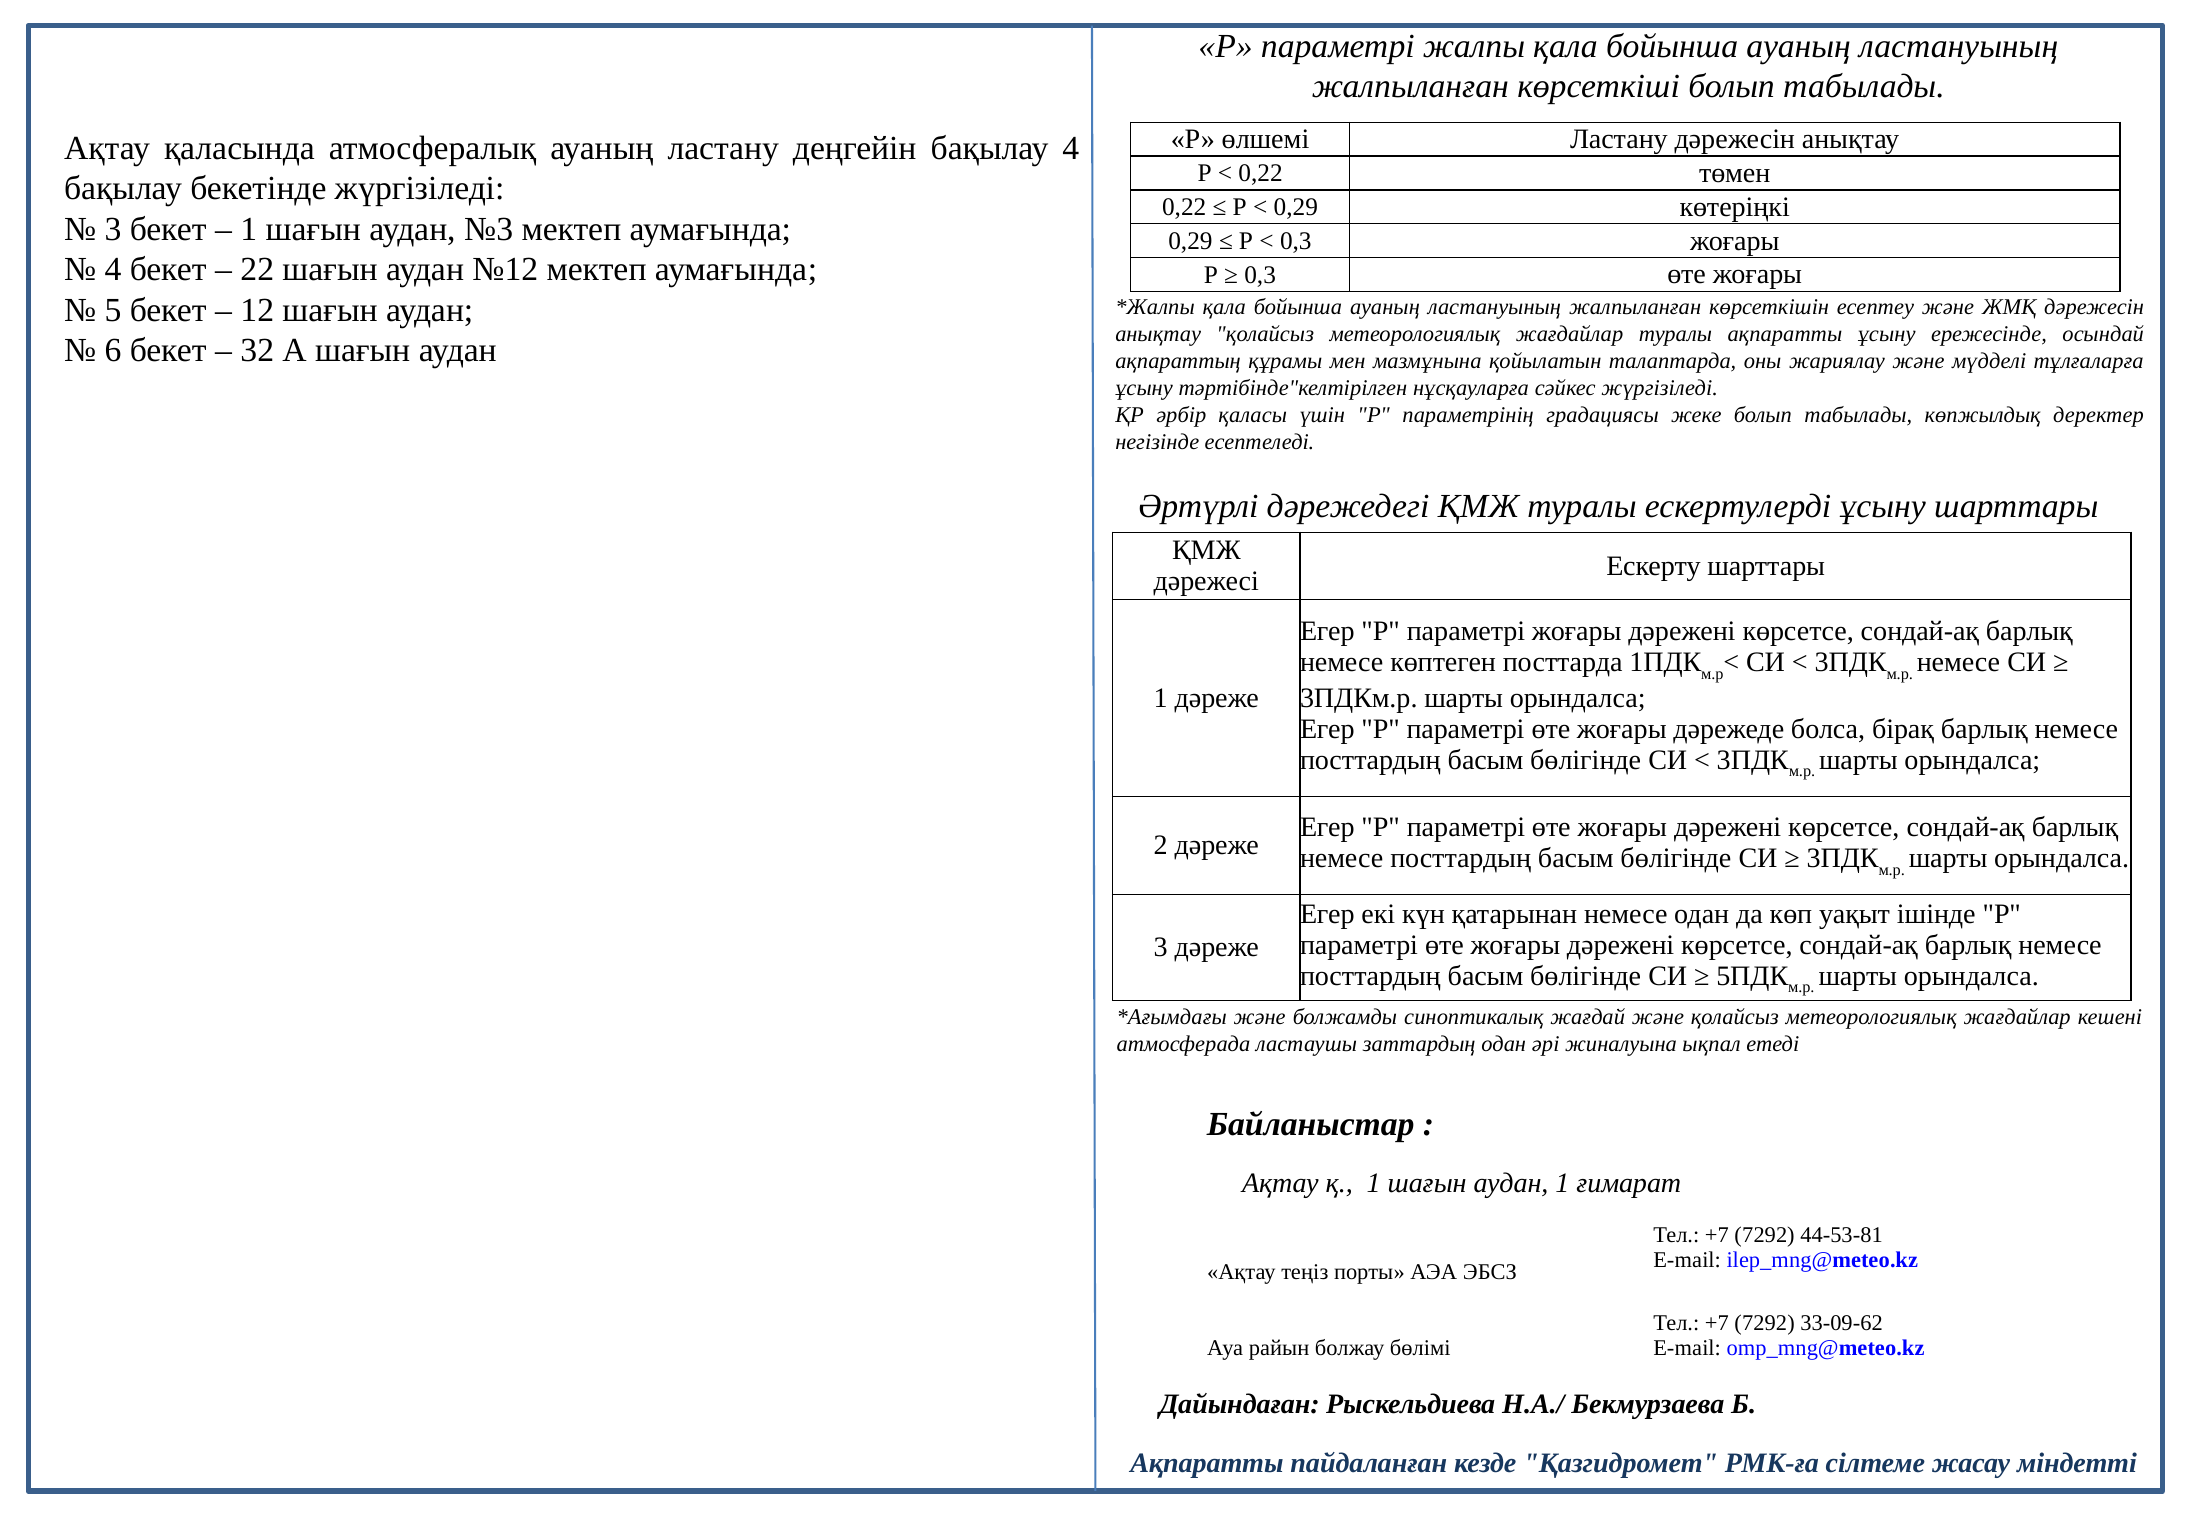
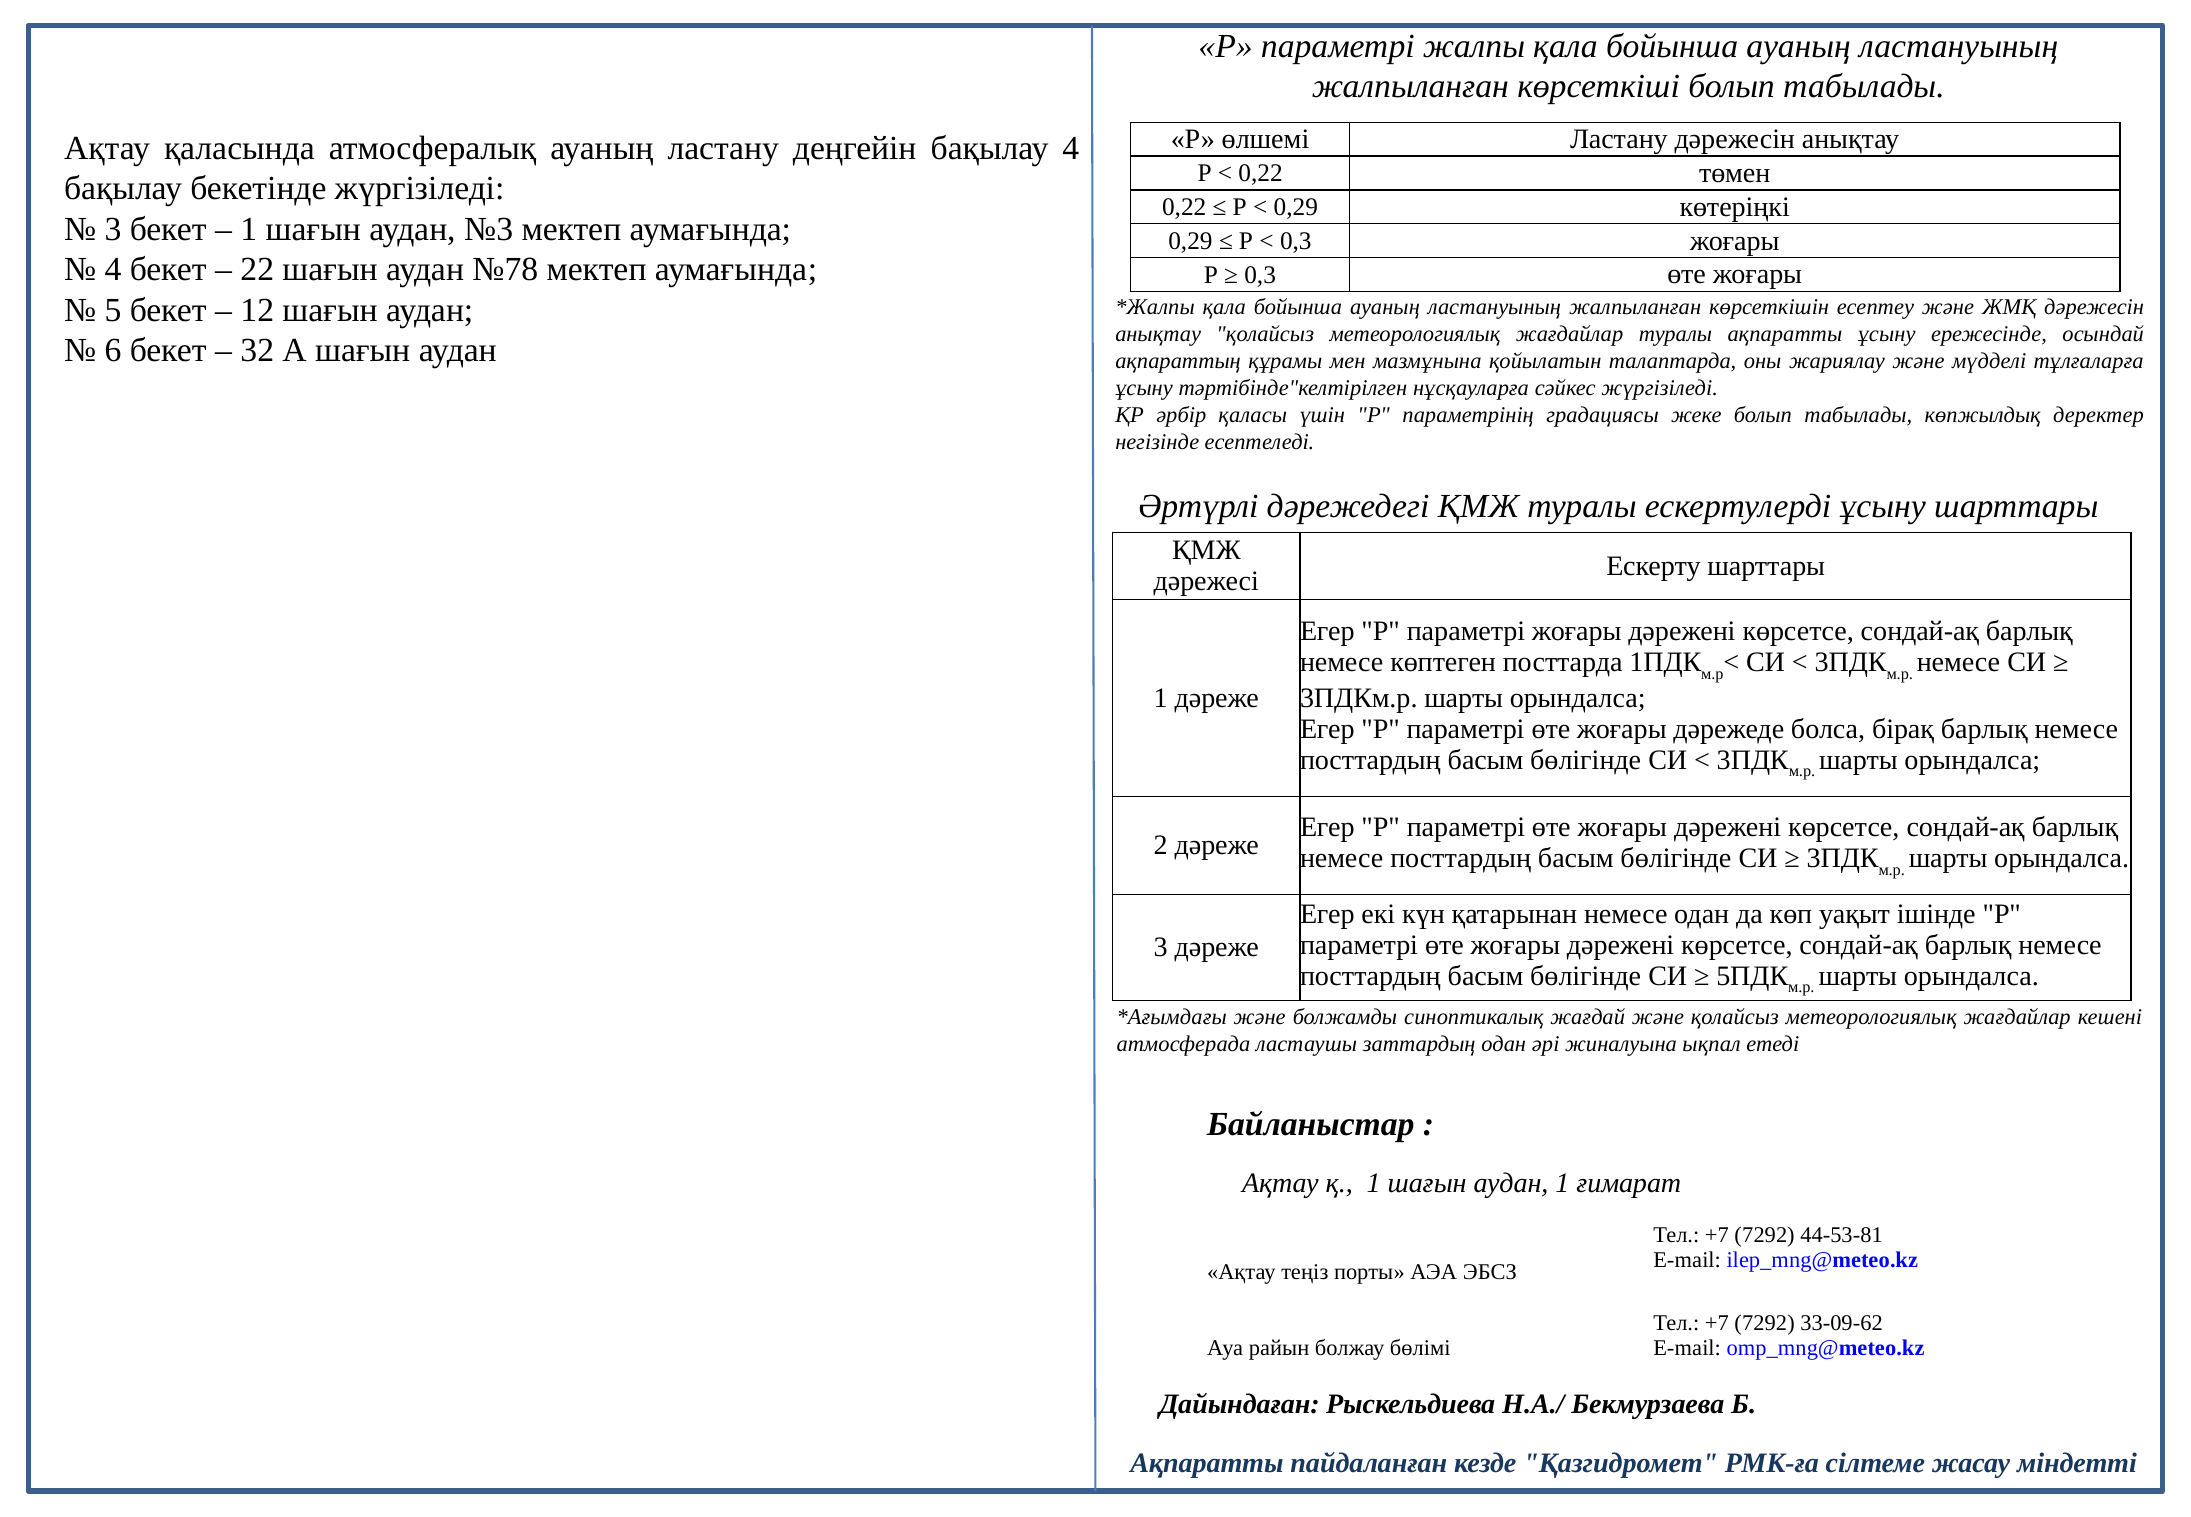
№12: №12 -> №78
